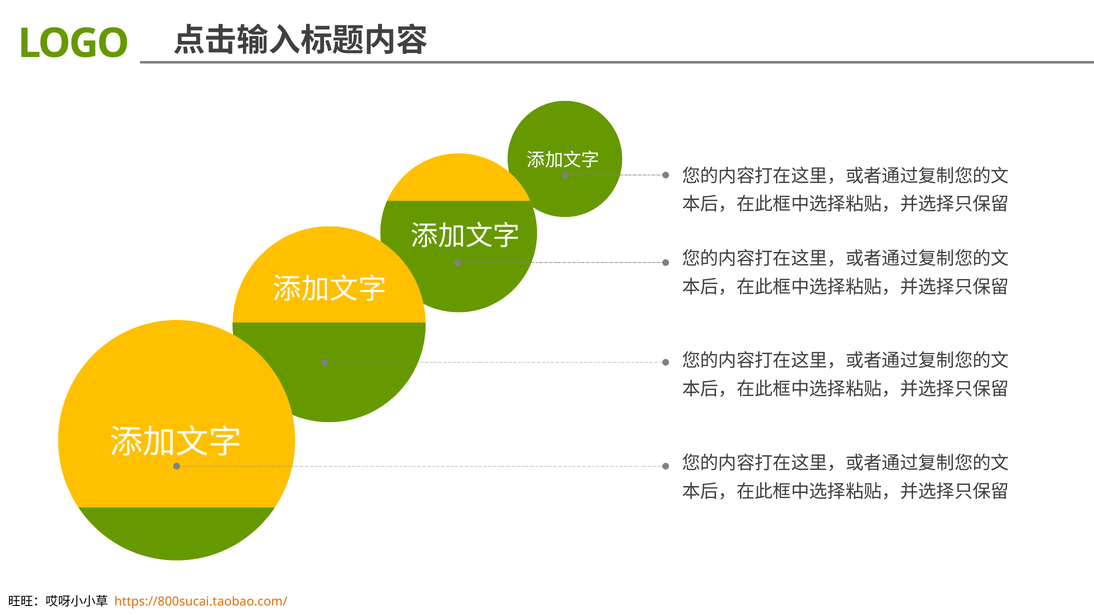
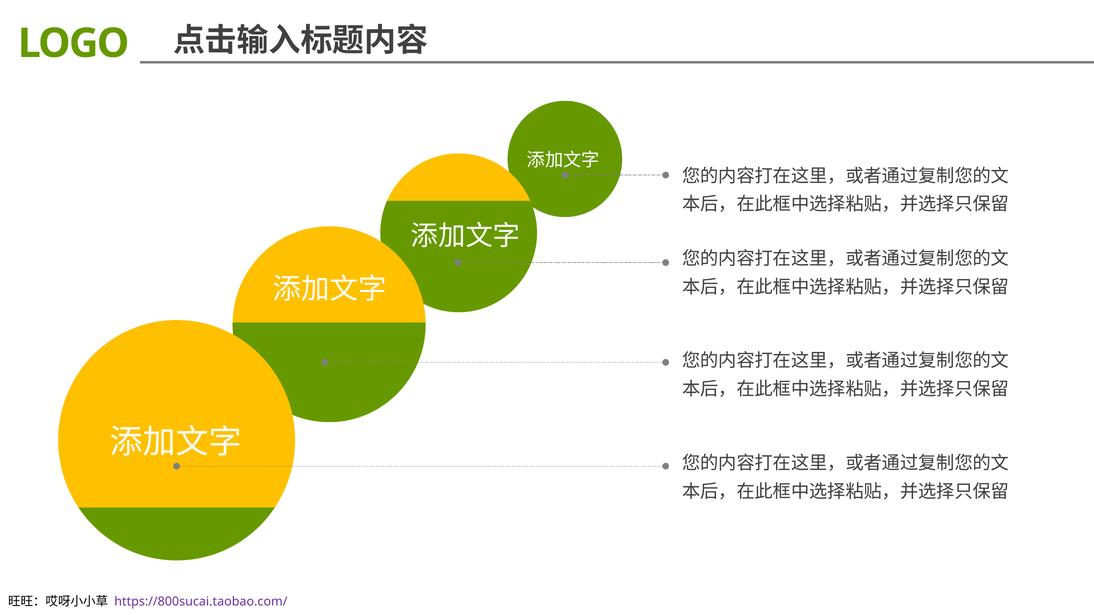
https://800sucai.taobao.com/ colour: orange -> purple
